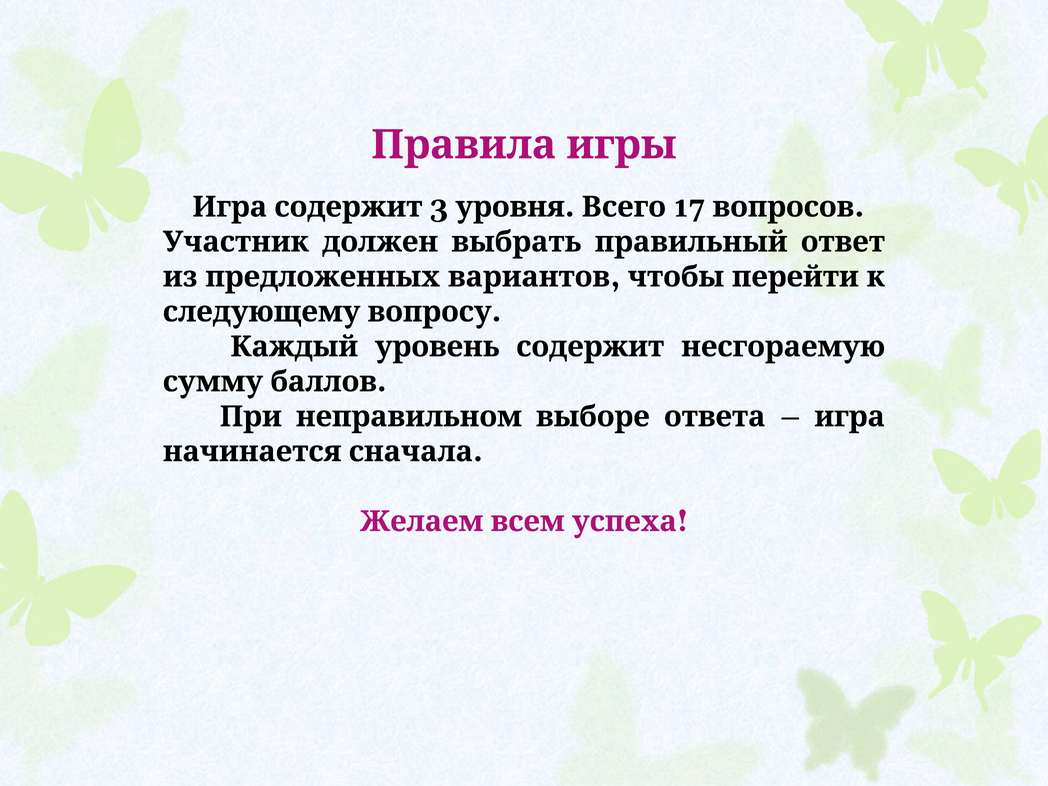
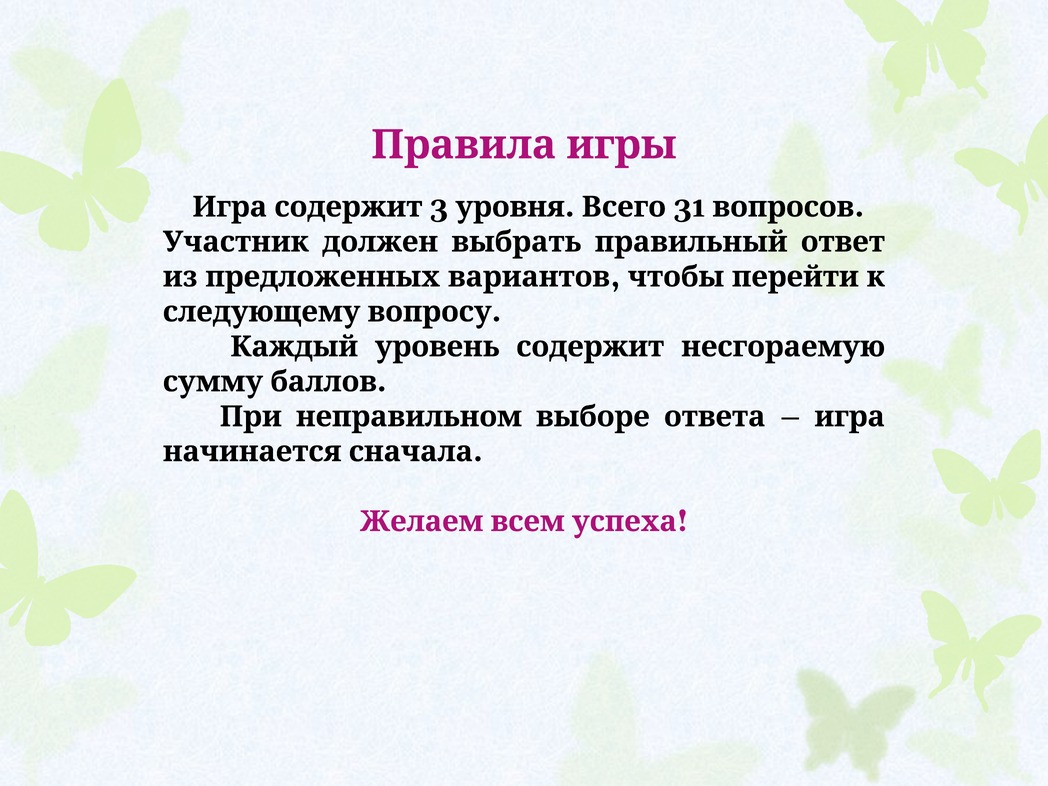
17: 17 -> 31
